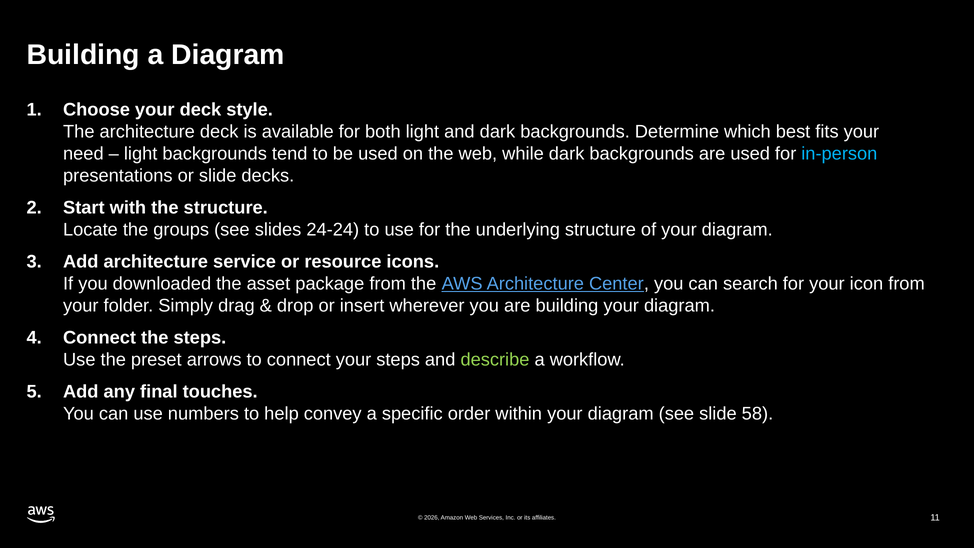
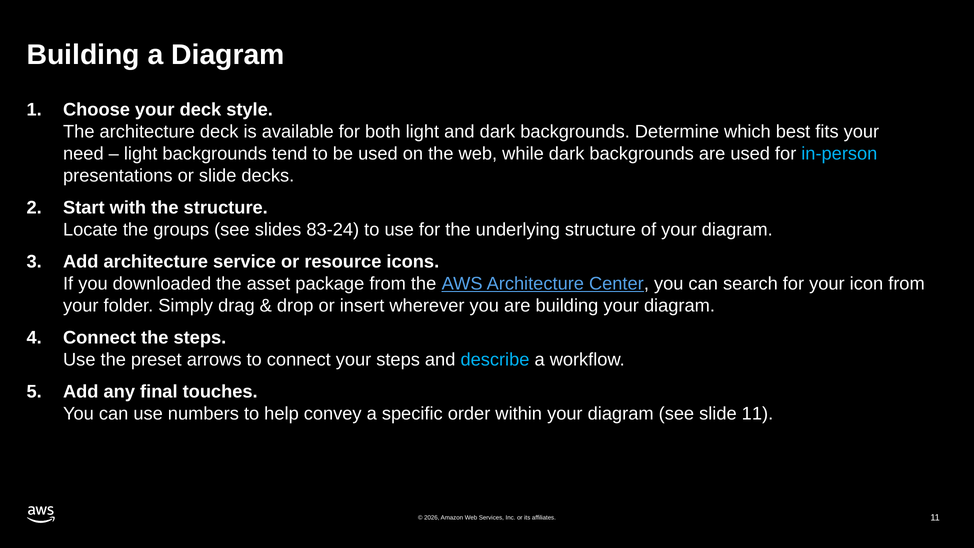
24-24: 24-24 -> 83-24
describe colour: light green -> light blue
slide 58: 58 -> 11
